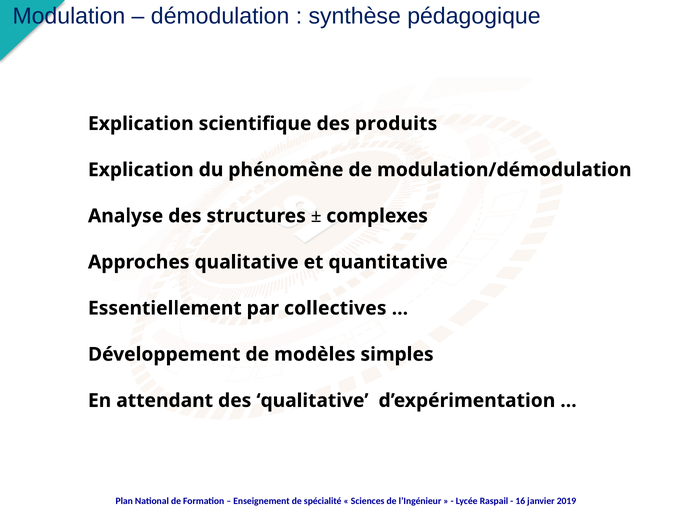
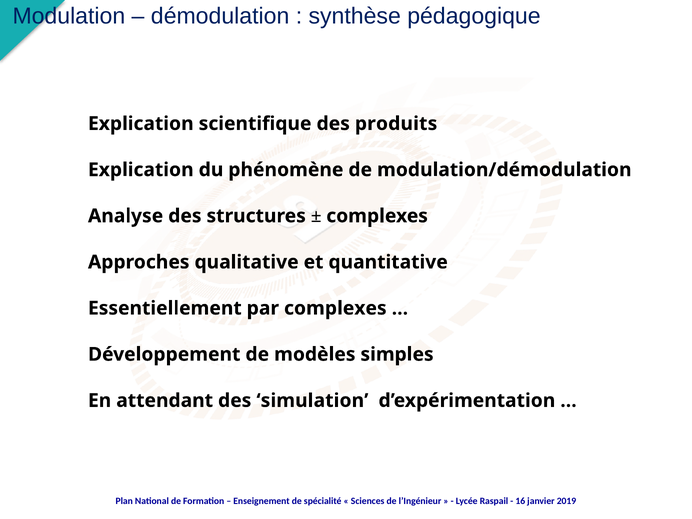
par collectives: collectives -> complexes
des qualitative: qualitative -> simulation
